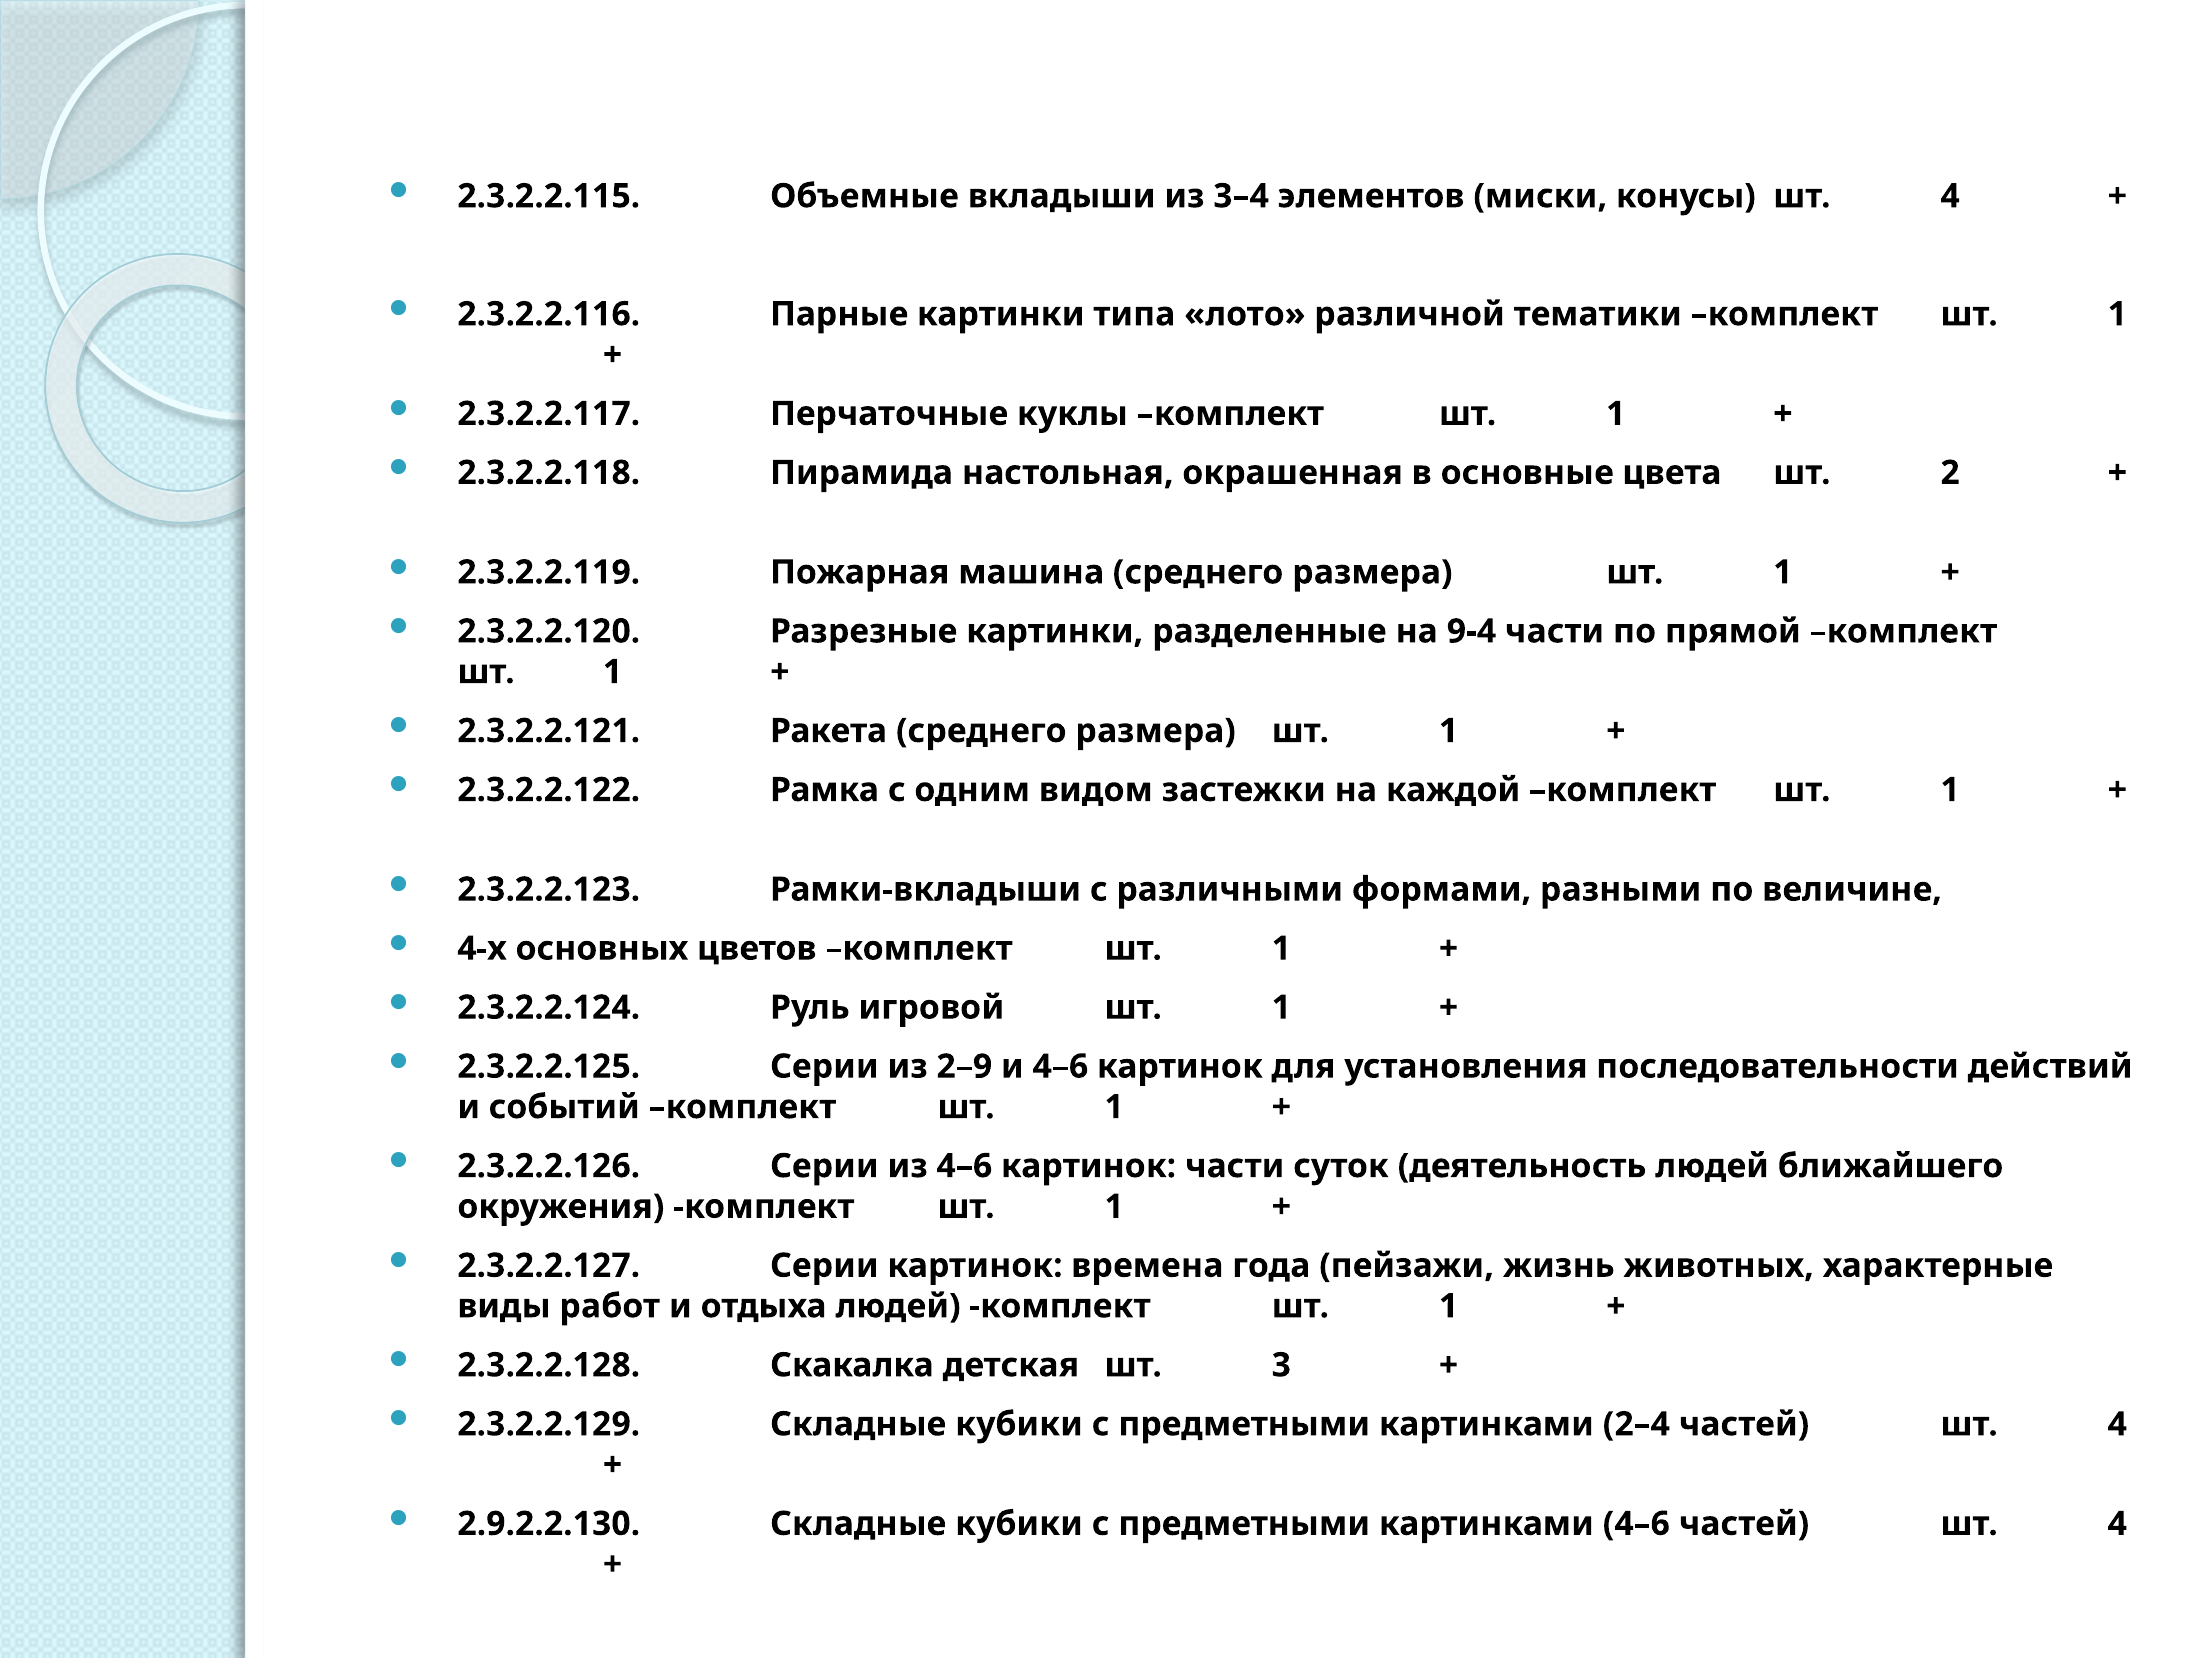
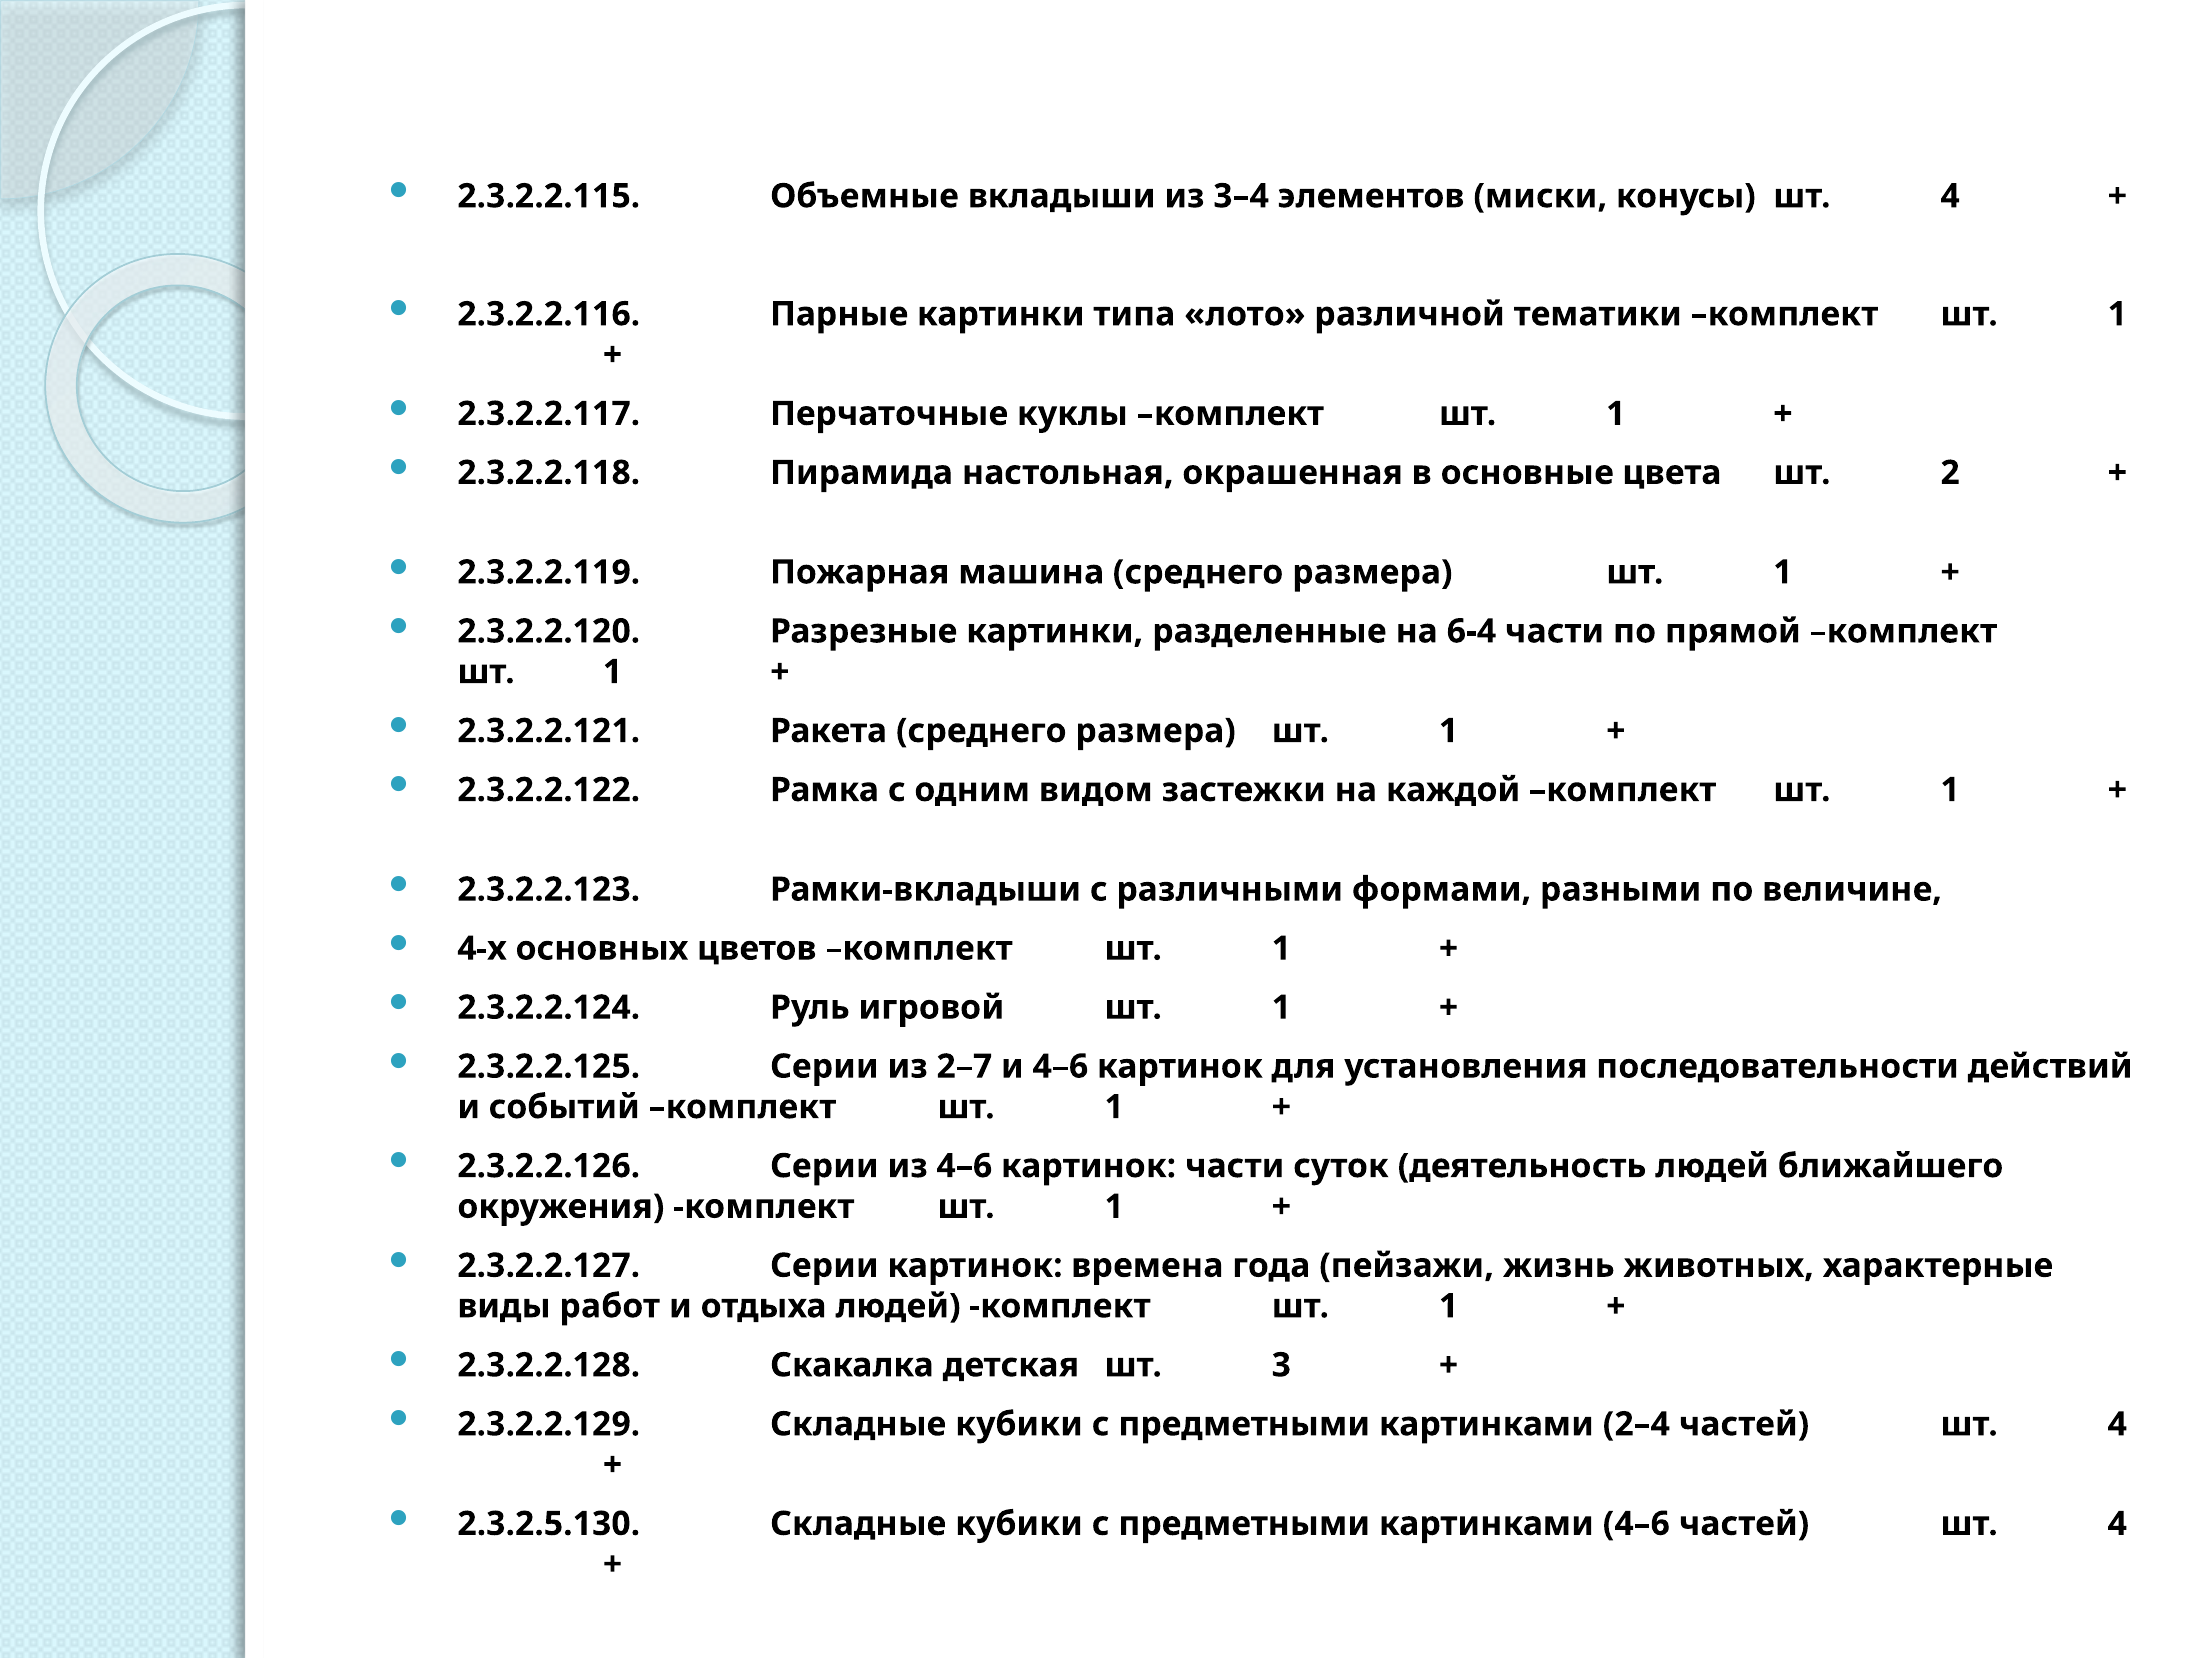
9-4: 9-4 -> 6-4
2–9: 2–9 -> 2–7
2.9.2.2.130: 2.9.2.2.130 -> 2.3.2.5.130
